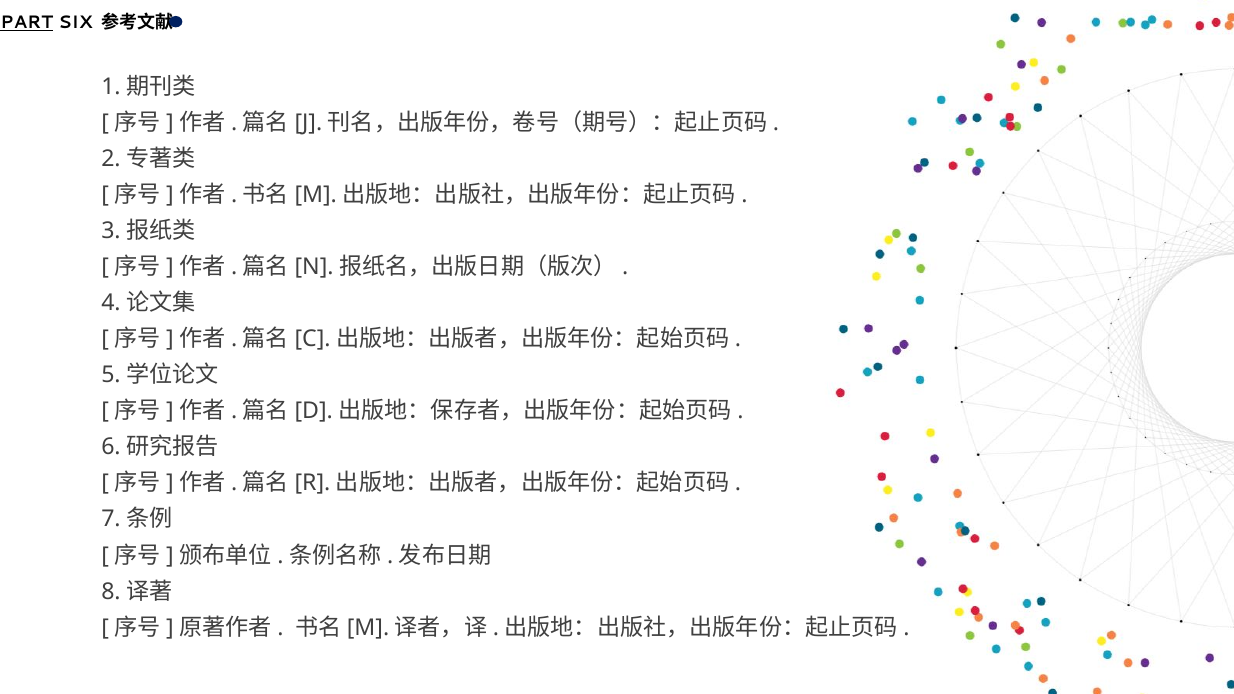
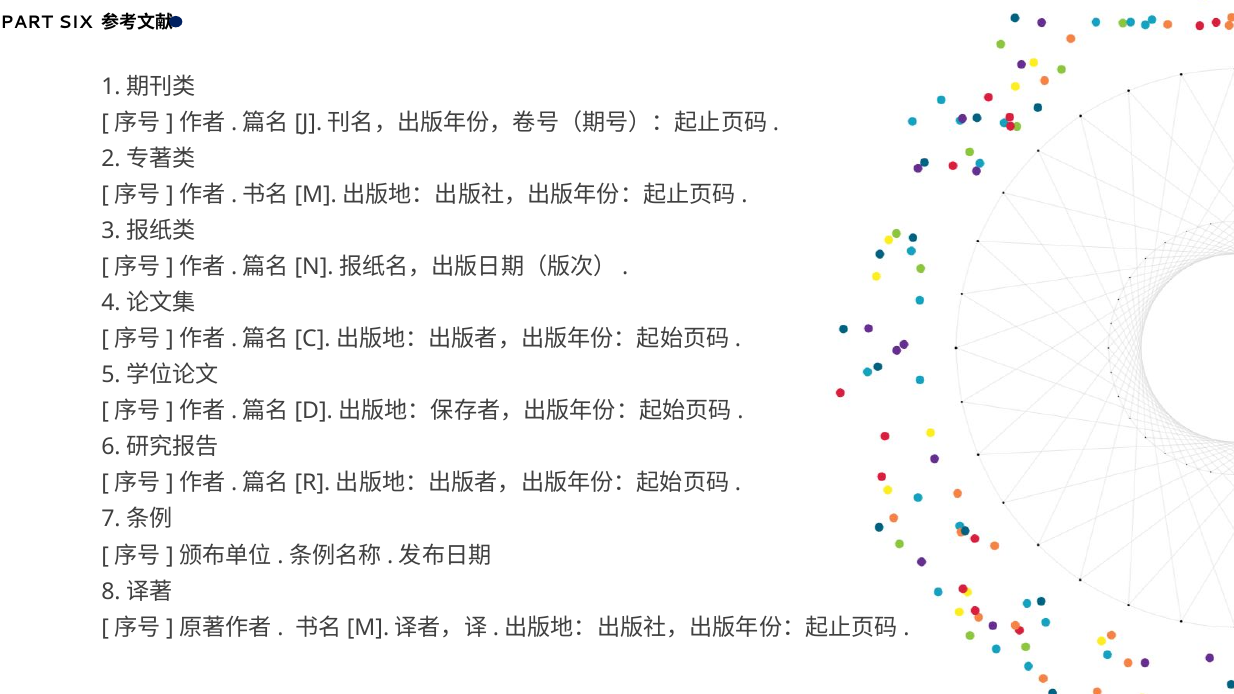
PART underline: present -> none
